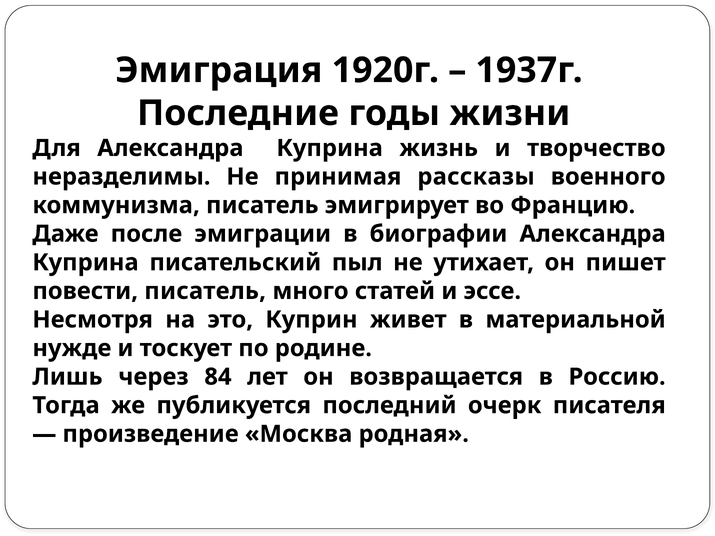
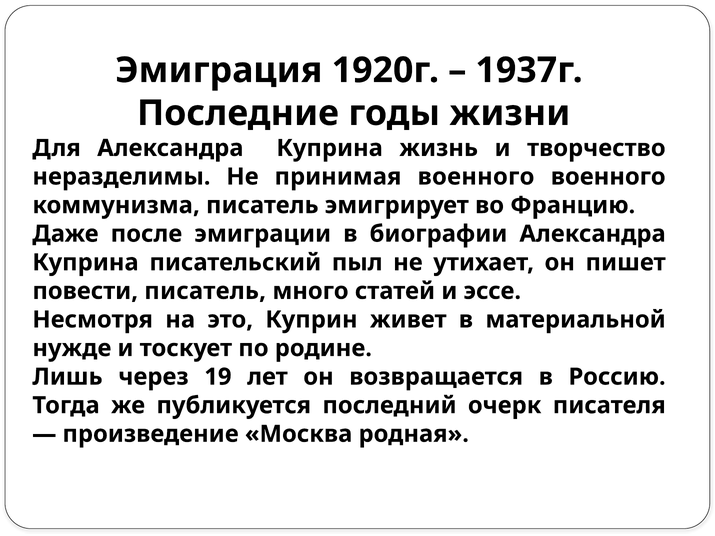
принимая рассказы: рассказы -> военного
84: 84 -> 19
